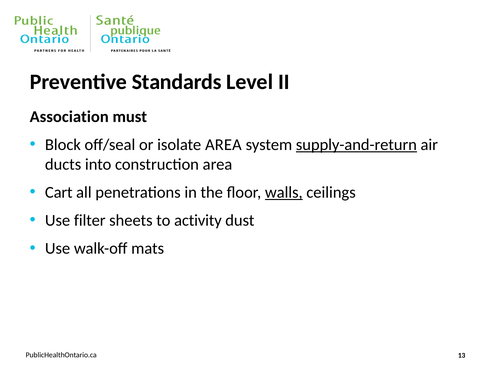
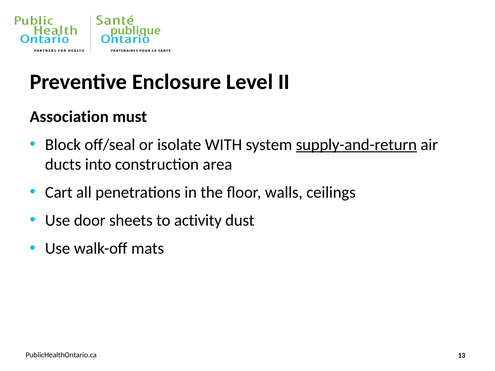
Standards: Standards -> Enclosure
isolate AREA: AREA -> WITH
walls underline: present -> none
filter: filter -> door
